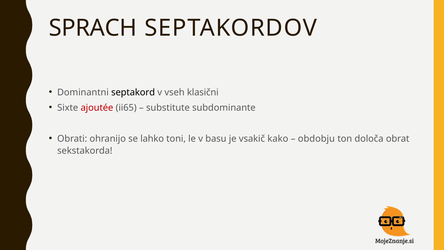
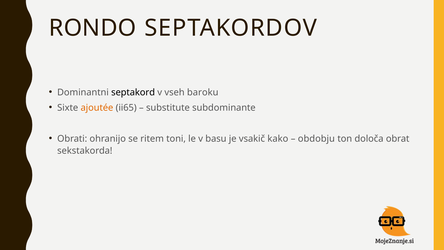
SPRACH: SPRACH -> RONDO
klasični: klasični -> baroku
ajoutée colour: red -> orange
lahko: lahko -> ritem
